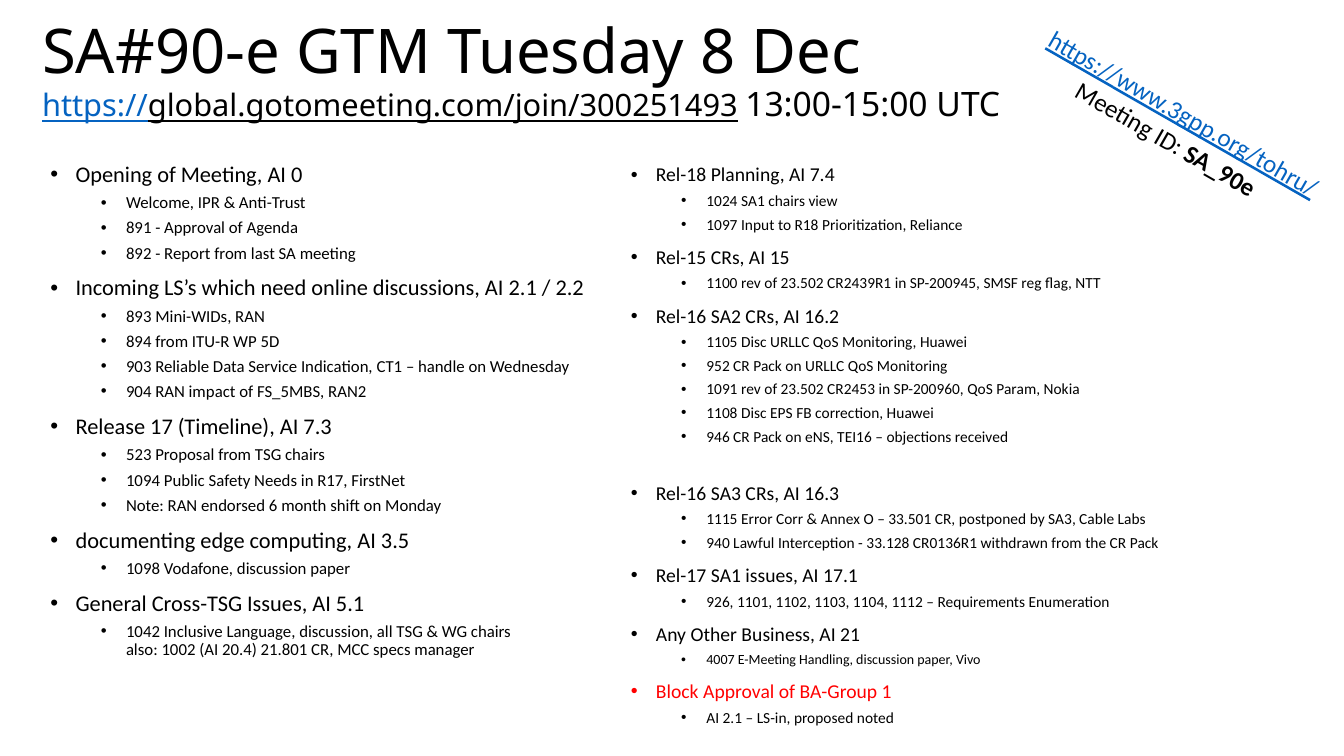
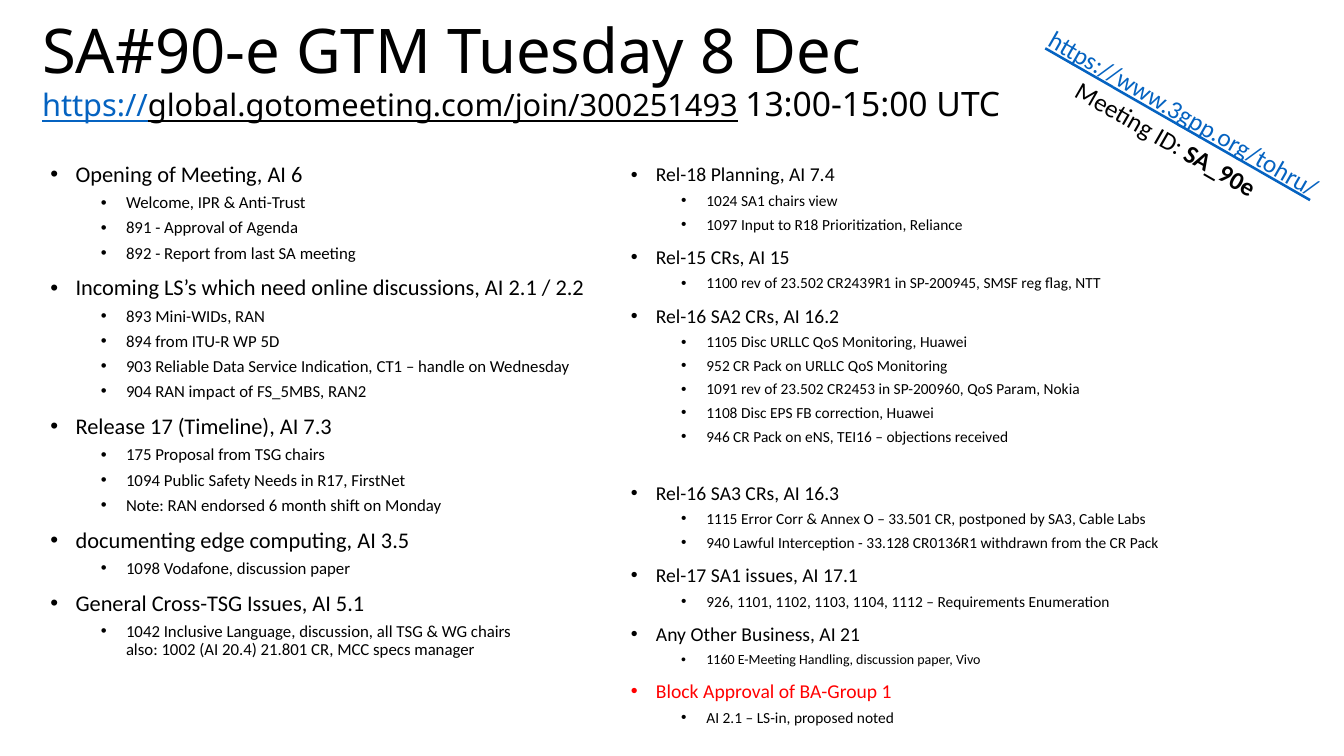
AI 0: 0 -> 6
523: 523 -> 175
4007: 4007 -> 1160
